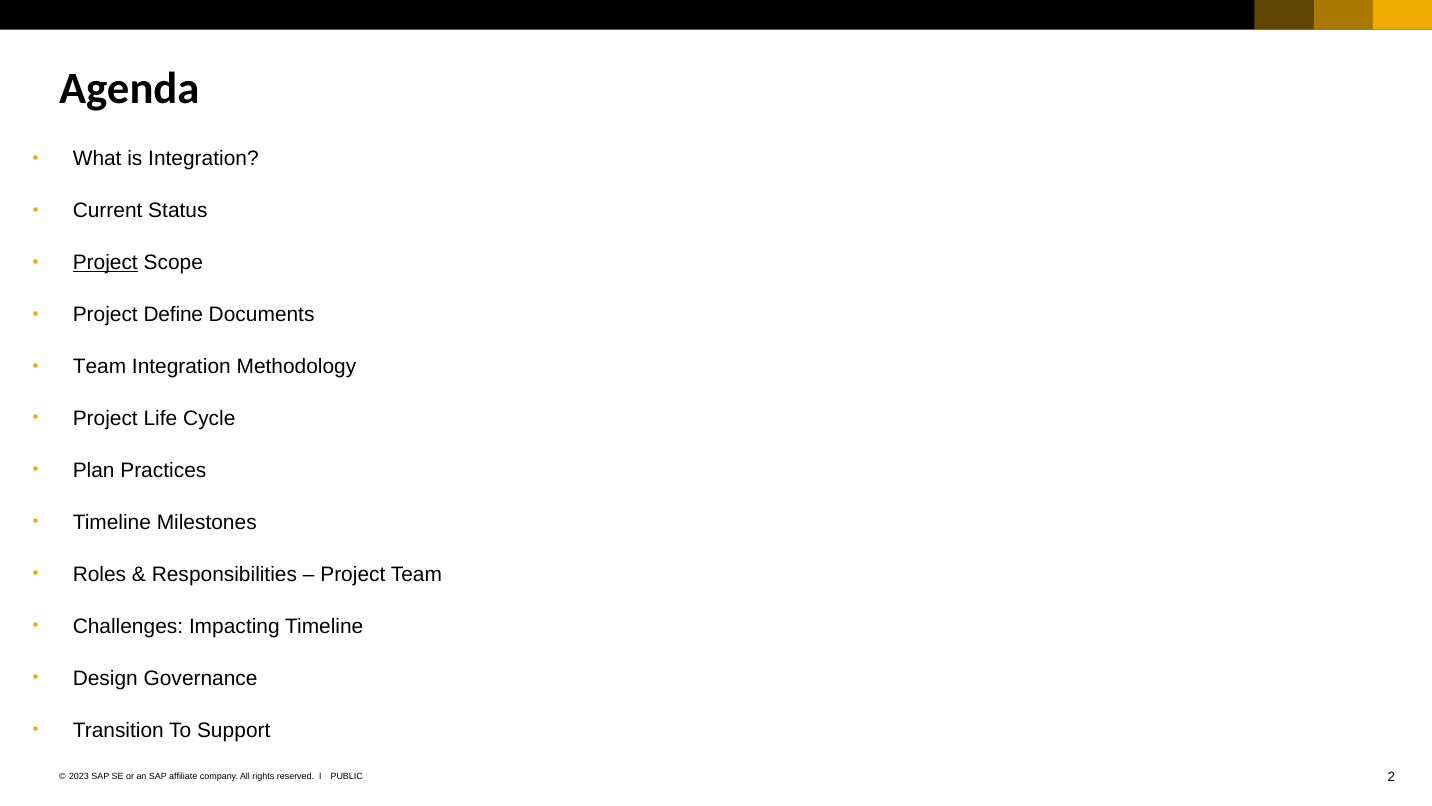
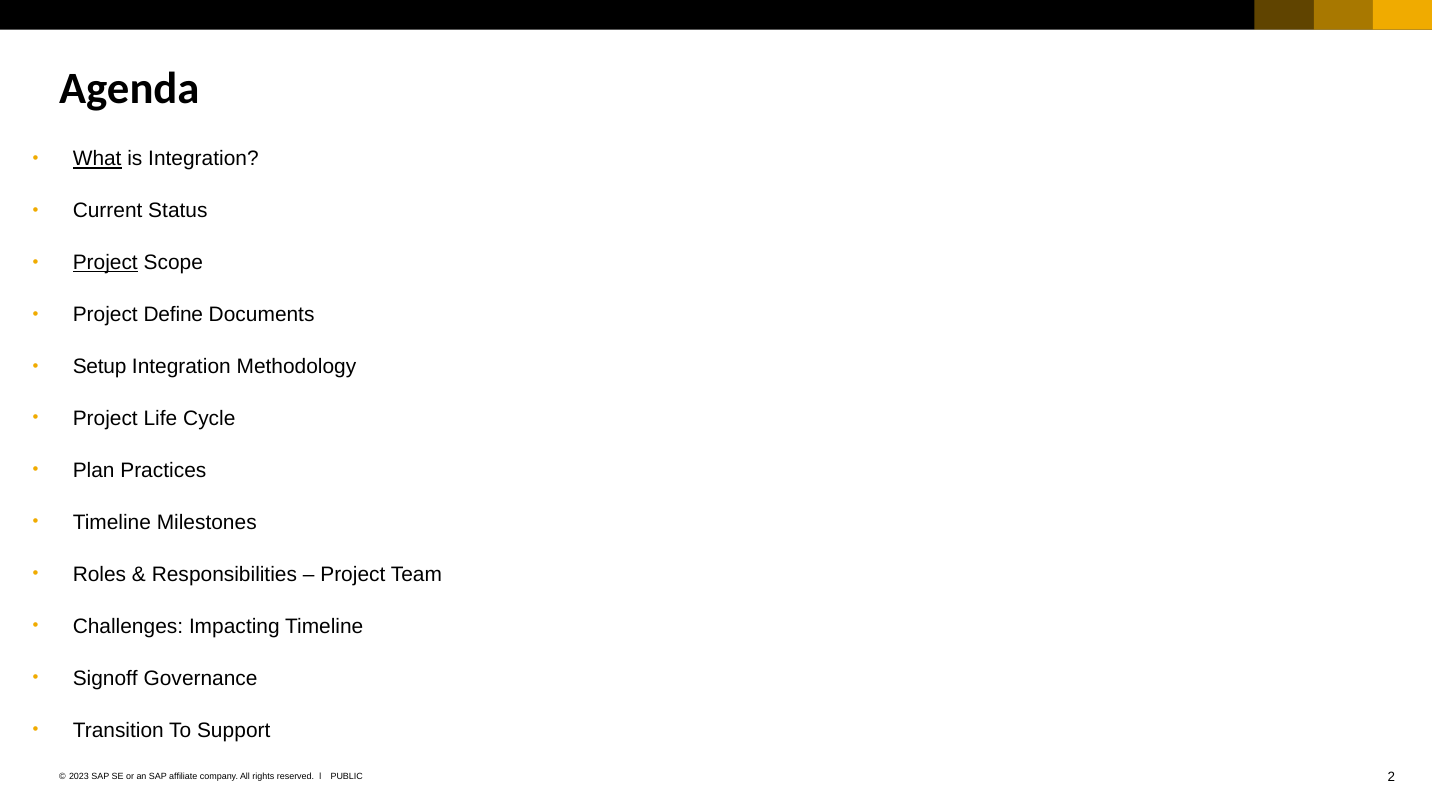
What underline: none -> present
Team at (100, 367): Team -> Setup
Design: Design -> Signoff
